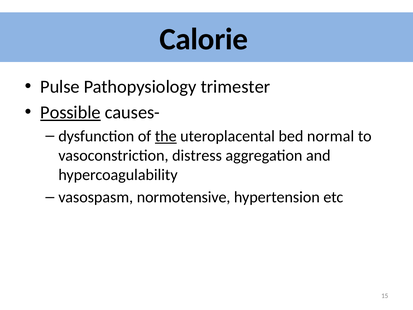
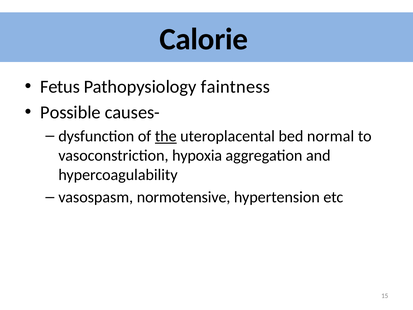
Pulse: Pulse -> Fetus
trimester: trimester -> faintness
Possible underline: present -> none
distress: distress -> hypoxia
